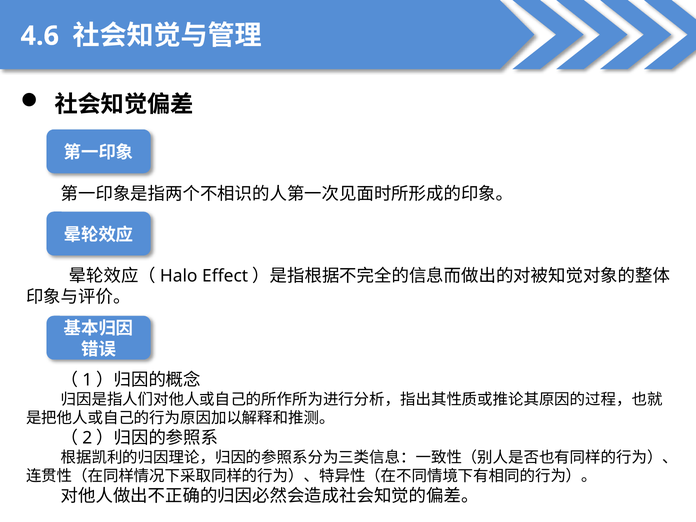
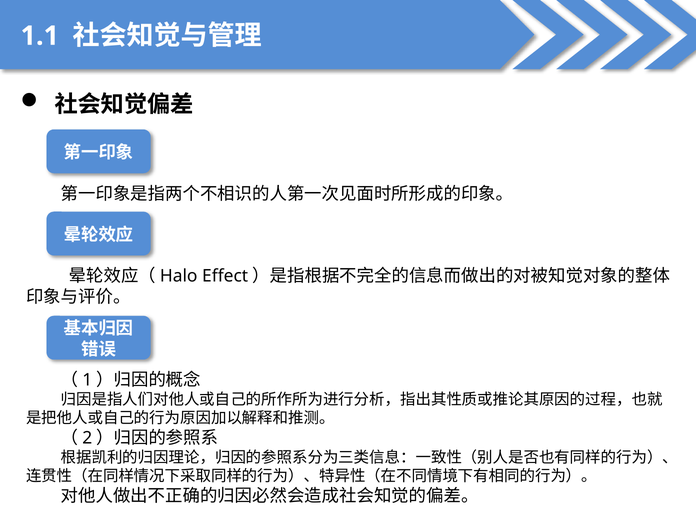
4.6: 4.6 -> 1.1
